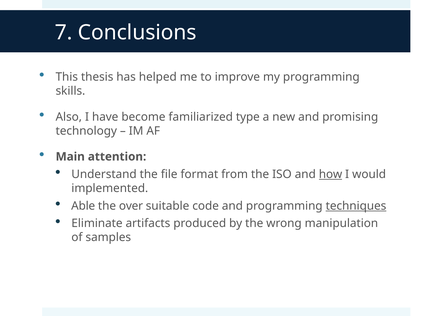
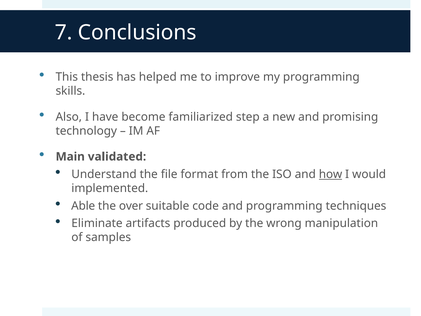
type: type -> step
attention: attention -> validated
techniques underline: present -> none
